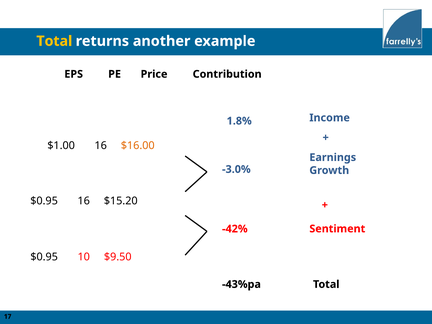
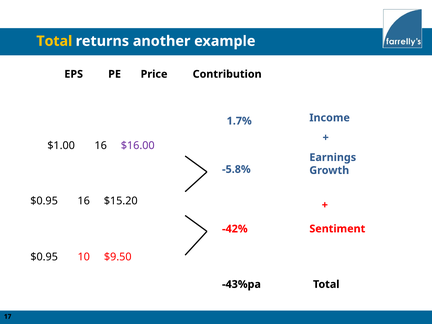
1.8%: 1.8% -> 1.7%
$16.00 colour: orange -> purple
-3.0%: -3.0% -> -5.8%
